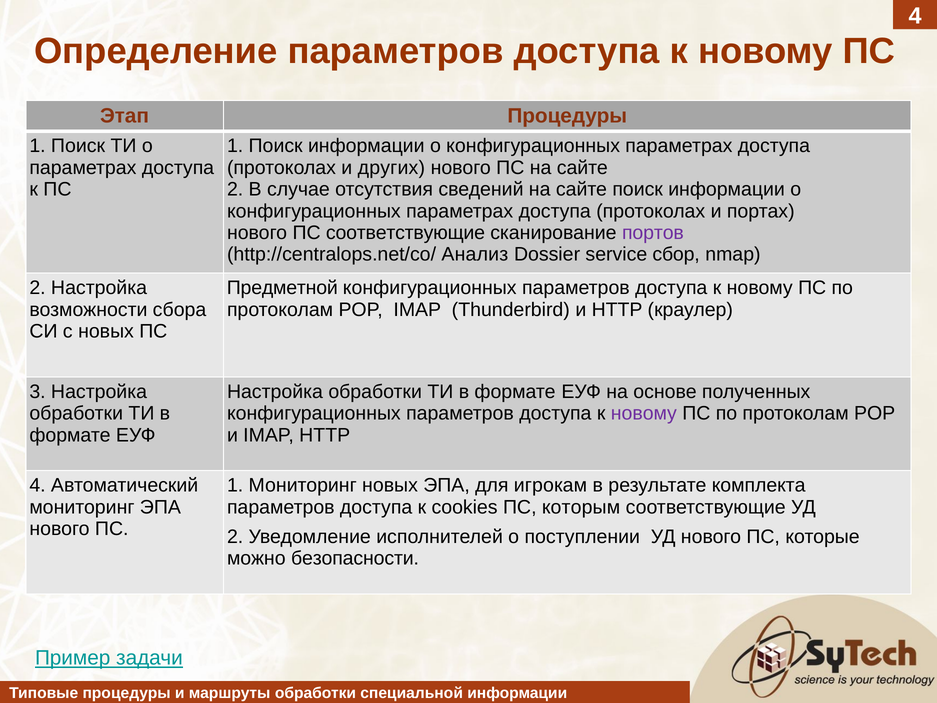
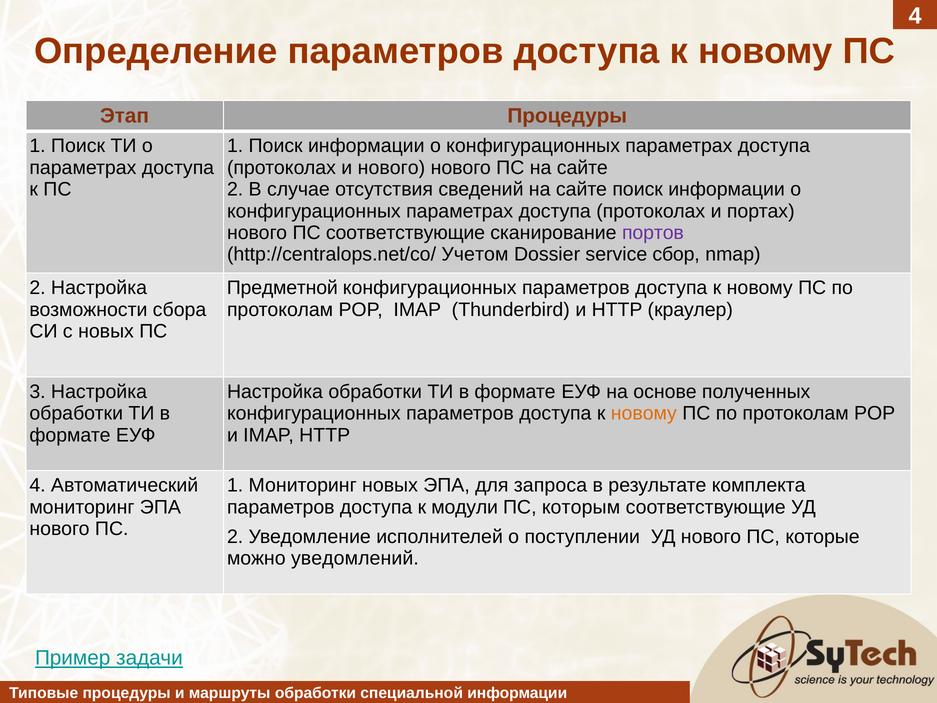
и других: других -> нового
Анализ: Анализ -> Учетом
новому at (644, 413) colour: purple -> orange
игрокам: игрокам -> запроса
cookies: cookies -> модули
безопасности: безопасности -> уведомлений
